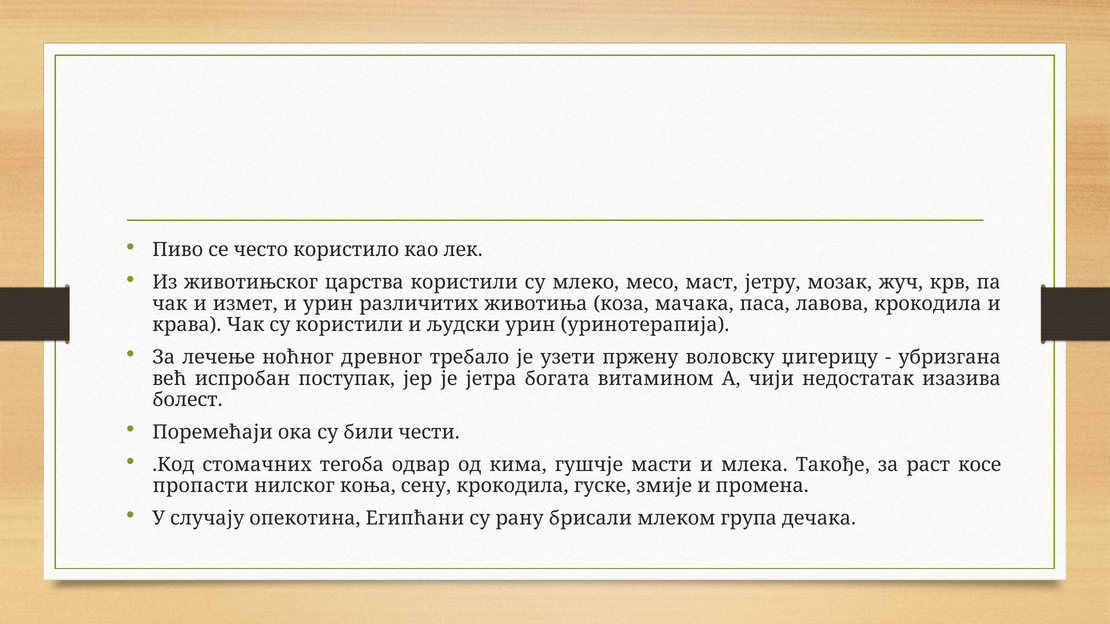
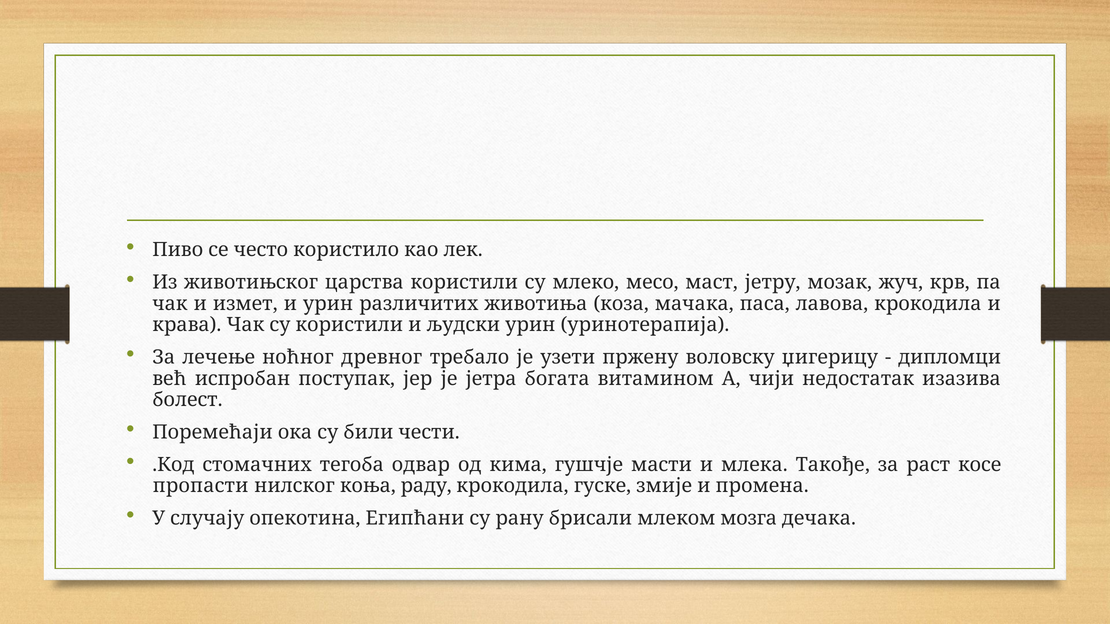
убризгана: убризгана -> дипломци
сену: сену -> раду
група: група -> мозга
